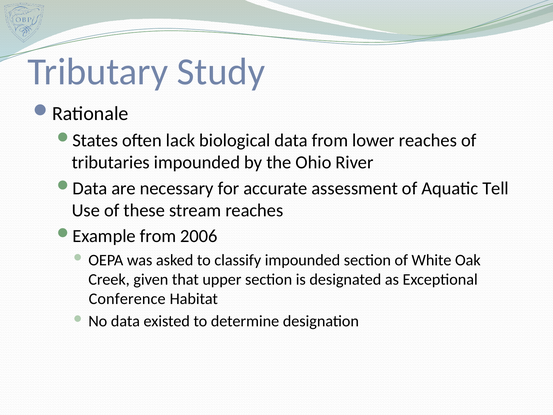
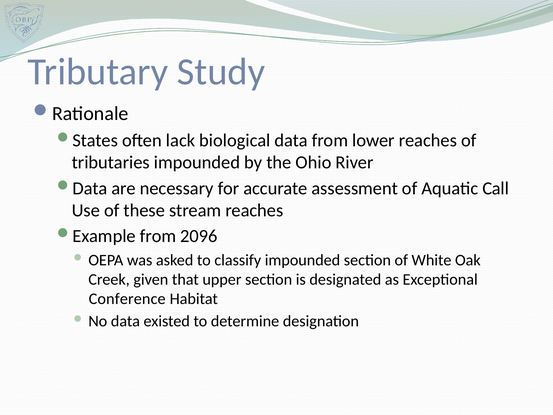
Tell: Tell -> Call
2006: 2006 -> 2096
